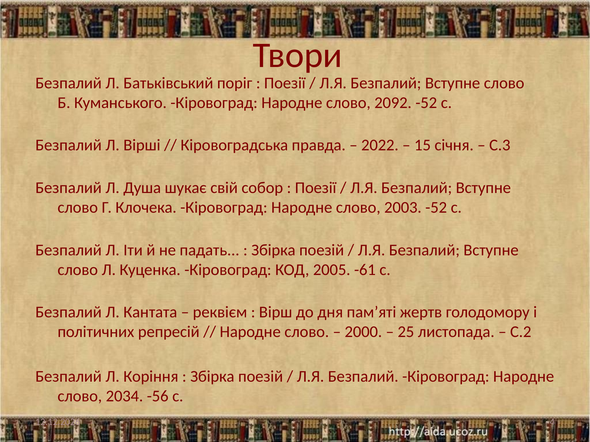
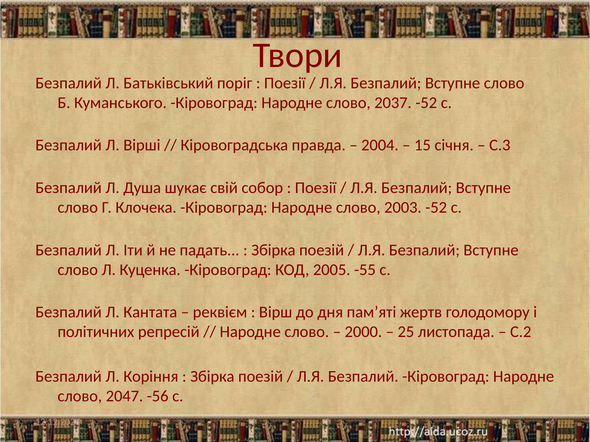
2092: 2092 -> 2037
2022: 2022 -> 2004
-61: -61 -> -55
2034: 2034 -> 2047
